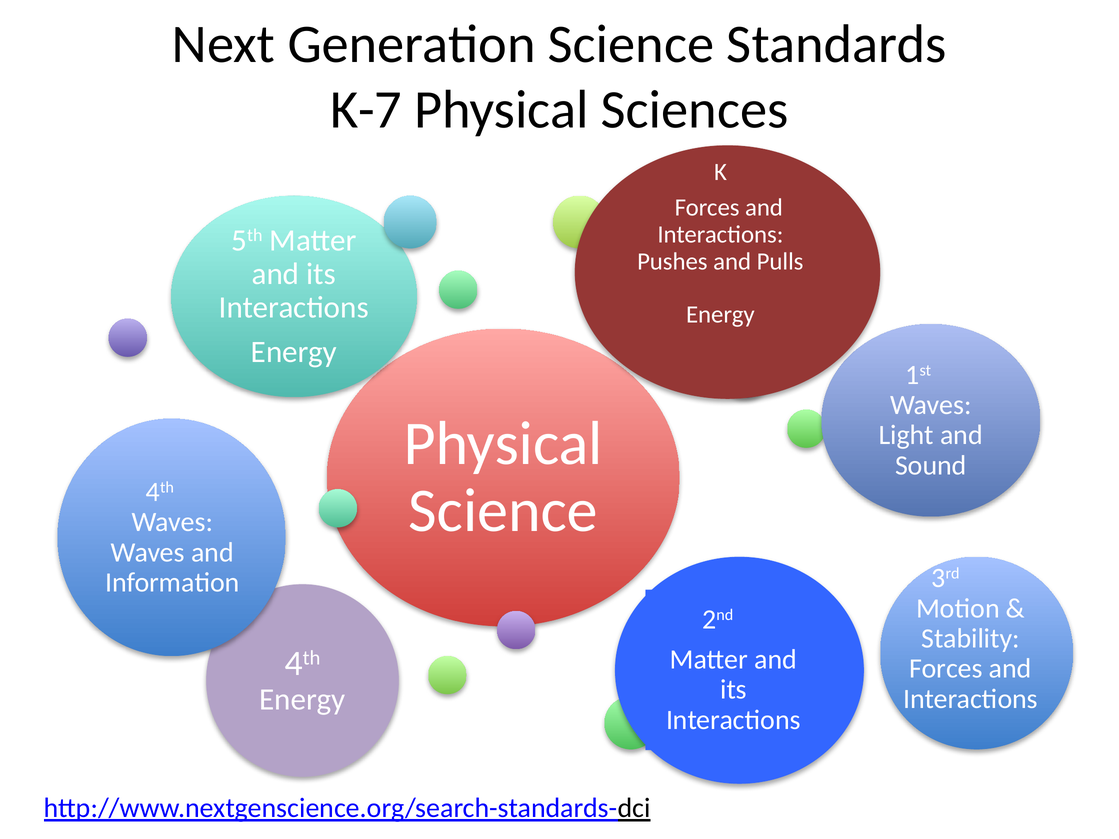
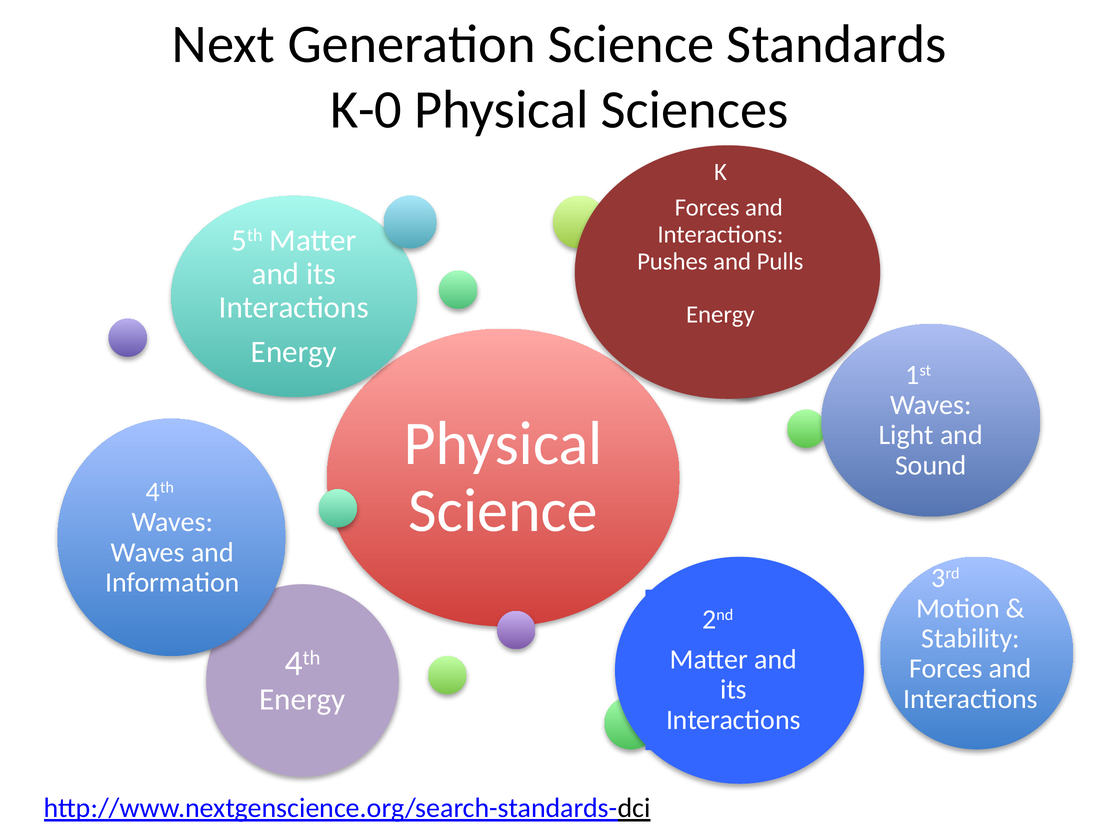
K-7: K-7 -> K-0
